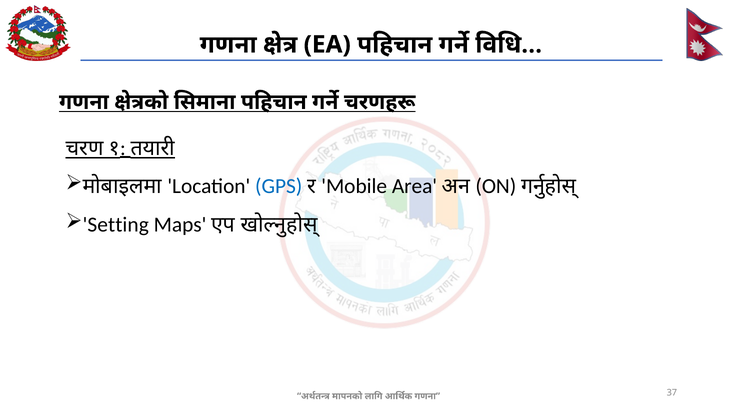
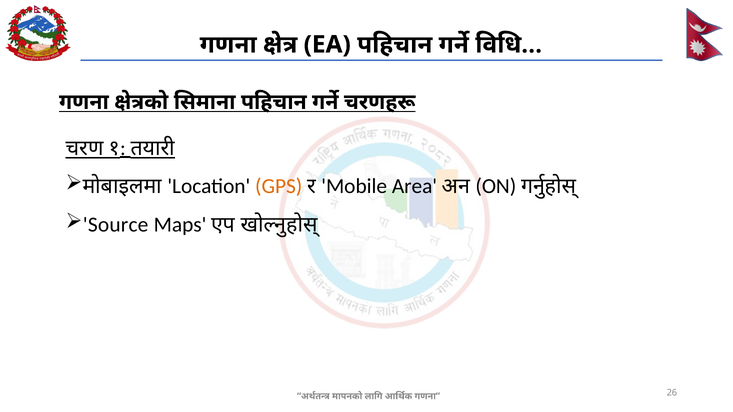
GPS colour: blue -> orange
Setting: Setting -> Source
37: 37 -> 26
